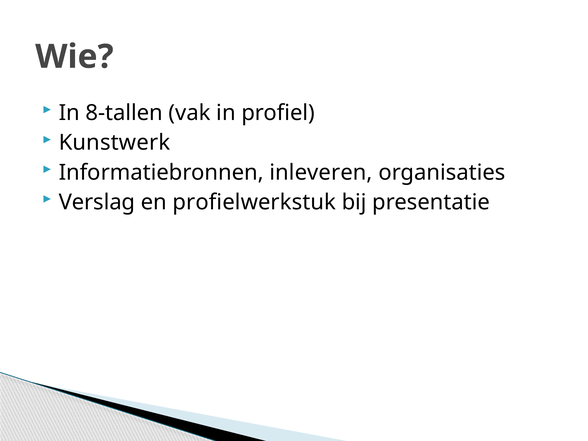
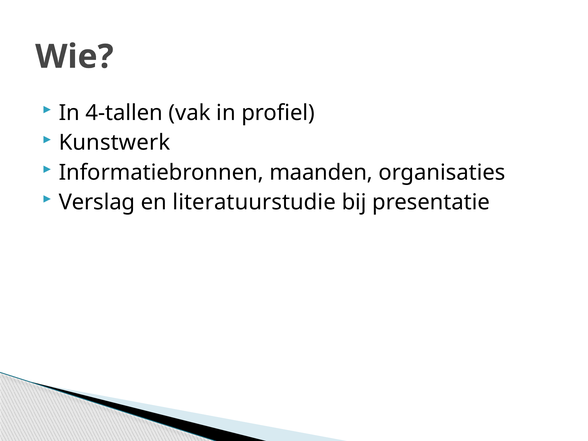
8-tallen: 8-tallen -> 4-tallen
inleveren: inleveren -> maanden
profielwerkstuk: profielwerkstuk -> literatuurstudie
